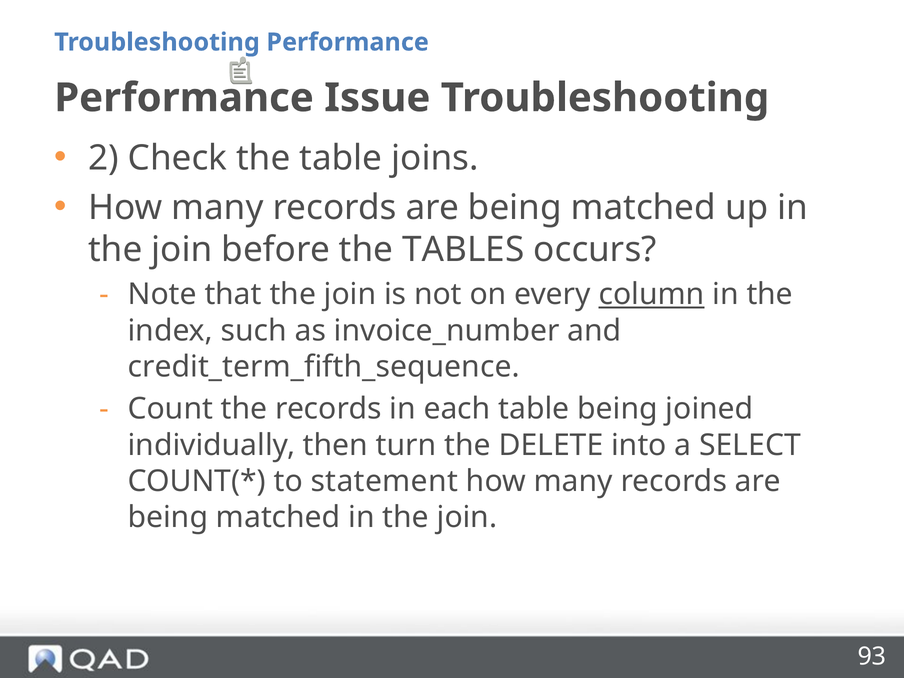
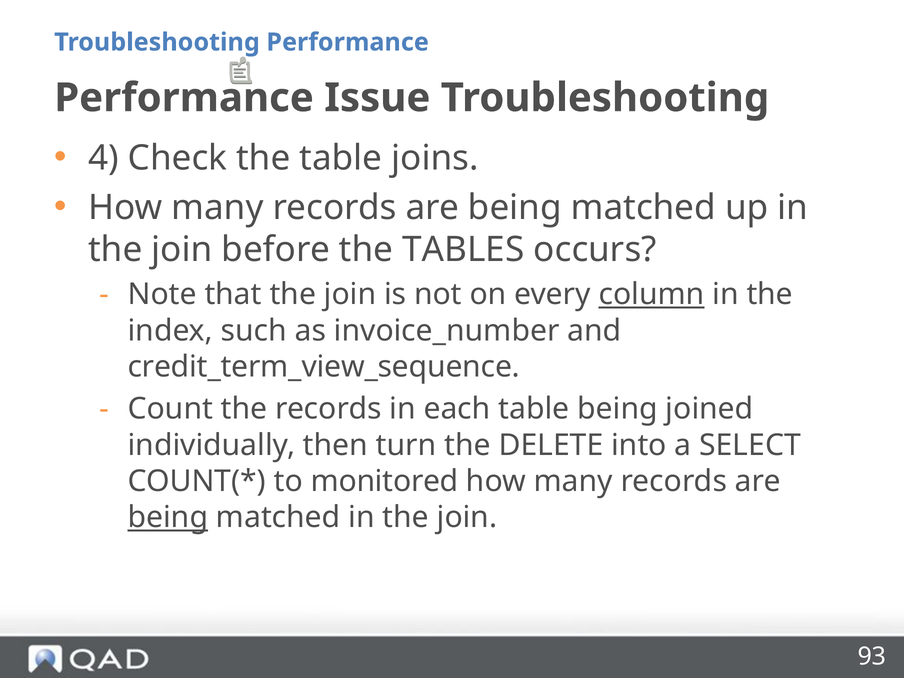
2: 2 -> 4
credit_term_fifth_sequence: credit_term_fifth_sequence -> credit_term_view_sequence
statement: statement -> monitored
being at (168, 518) underline: none -> present
